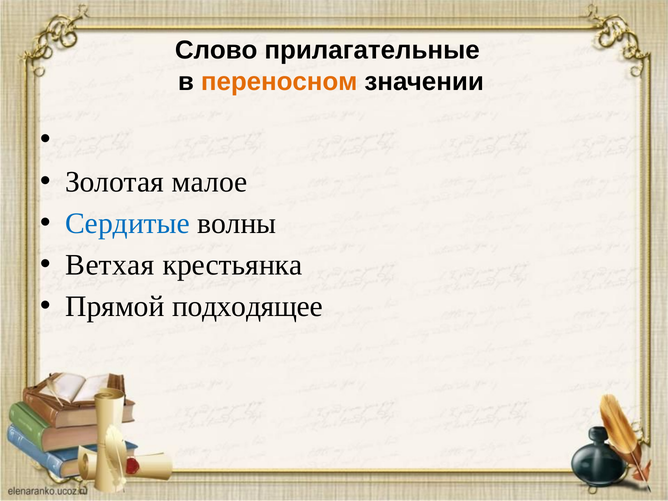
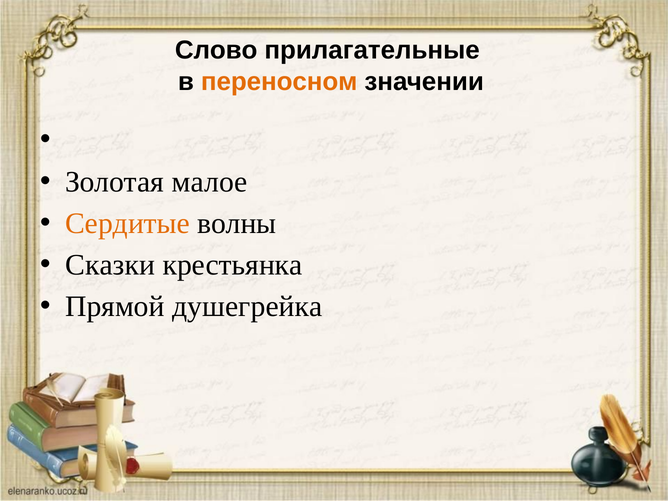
Сердитые colour: blue -> orange
Ветхая: Ветхая -> Сказки
подходящее: подходящее -> душегрейка
